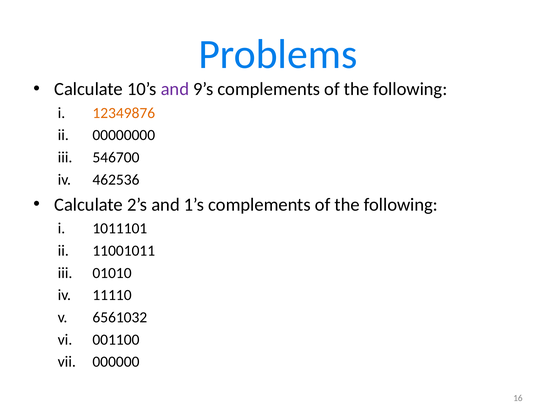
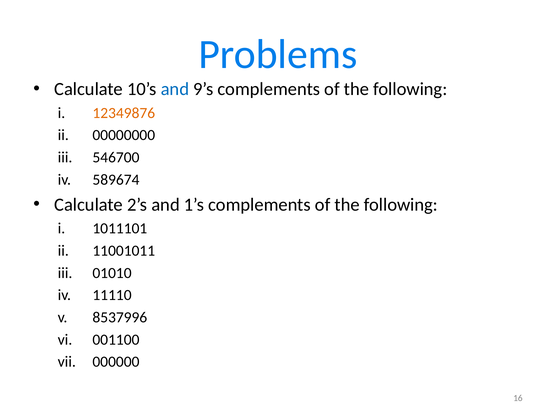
and at (175, 89) colour: purple -> blue
462536: 462536 -> 589674
6561032: 6561032 -> 8537996
